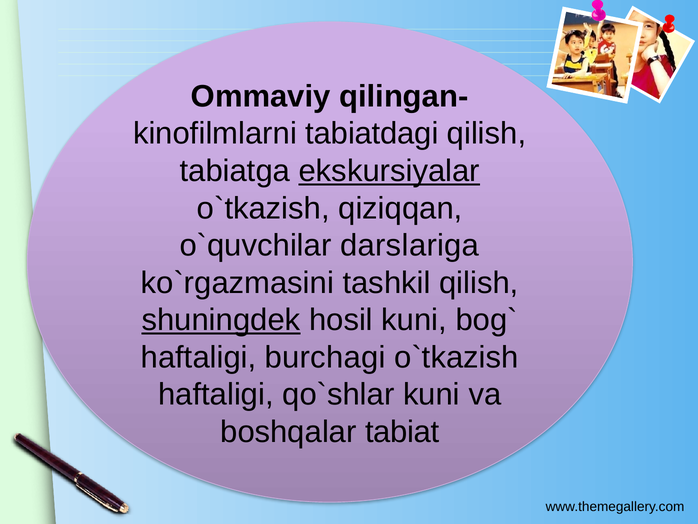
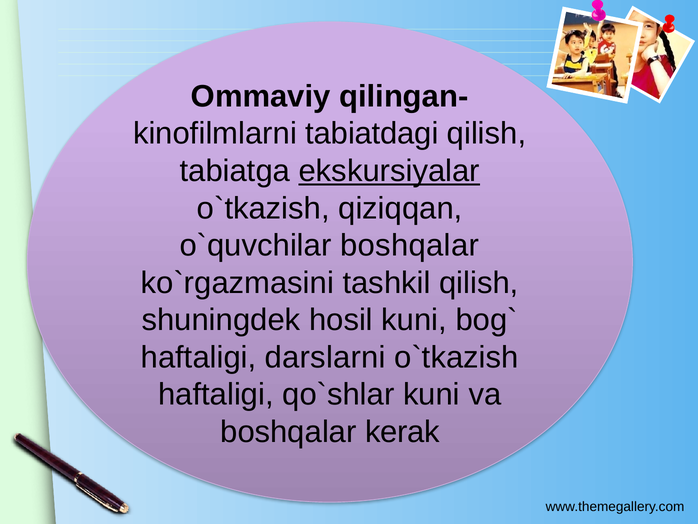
darslariga at (410, 245): darslariga -> boshqalar
shuningdek underline: present -> none
burchagi: burchagi -> darslarni
tabiat: tabiat -> kerak
